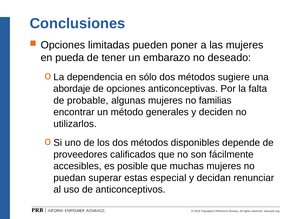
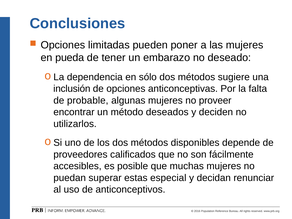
abordaje: abordaje -> inclusión
familias: familias -> proveer
generales: generales -> deseados
